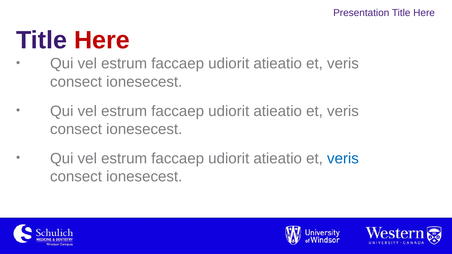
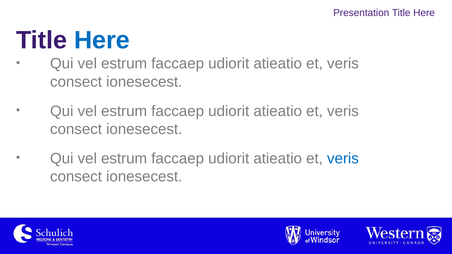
Here at (102, 40) colour: red -> blue
